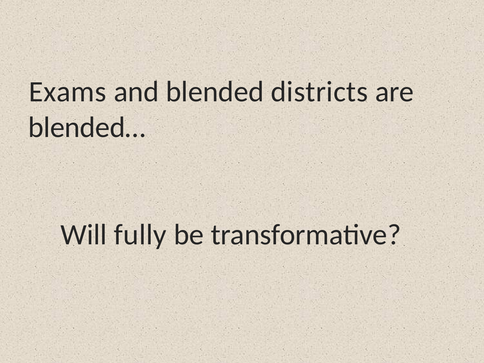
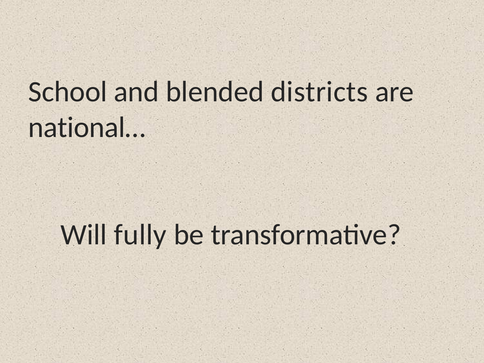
Exams: Exams -> School
blended…: blended… -> national…
